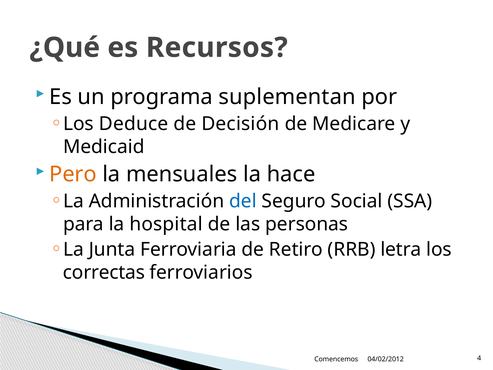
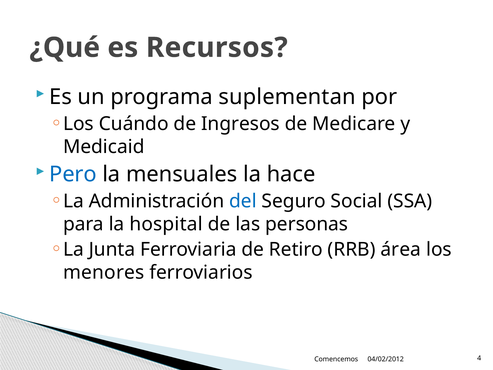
Deduce: Deduce -> Cuándo
Decisión: Decisión -> Ingresos
Pero colour: orange -> blue
letra: letra -> área
correctas: correctas -> menores
